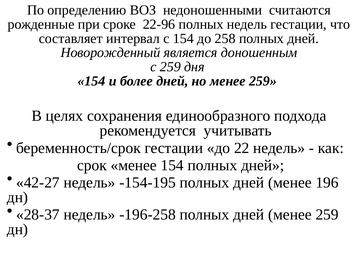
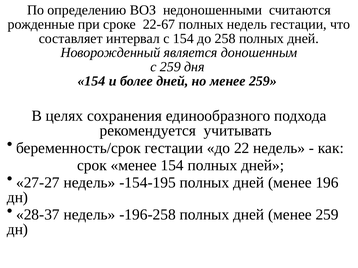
22-96: 22-96 -> 22-67
42-27: 42-27 -> 27-27
